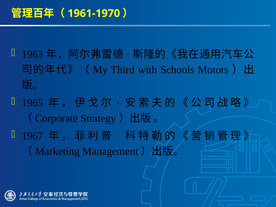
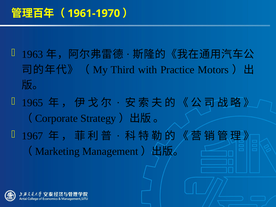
Schools: Schools -> Practice
